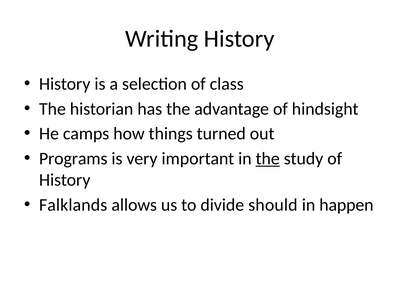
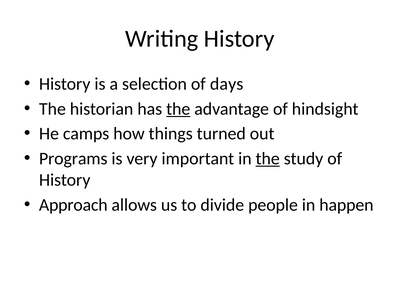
class: class -> days
the at (178, 109) underline: none -> present
Falklands: Falklands -> Approach
should: should -> people
